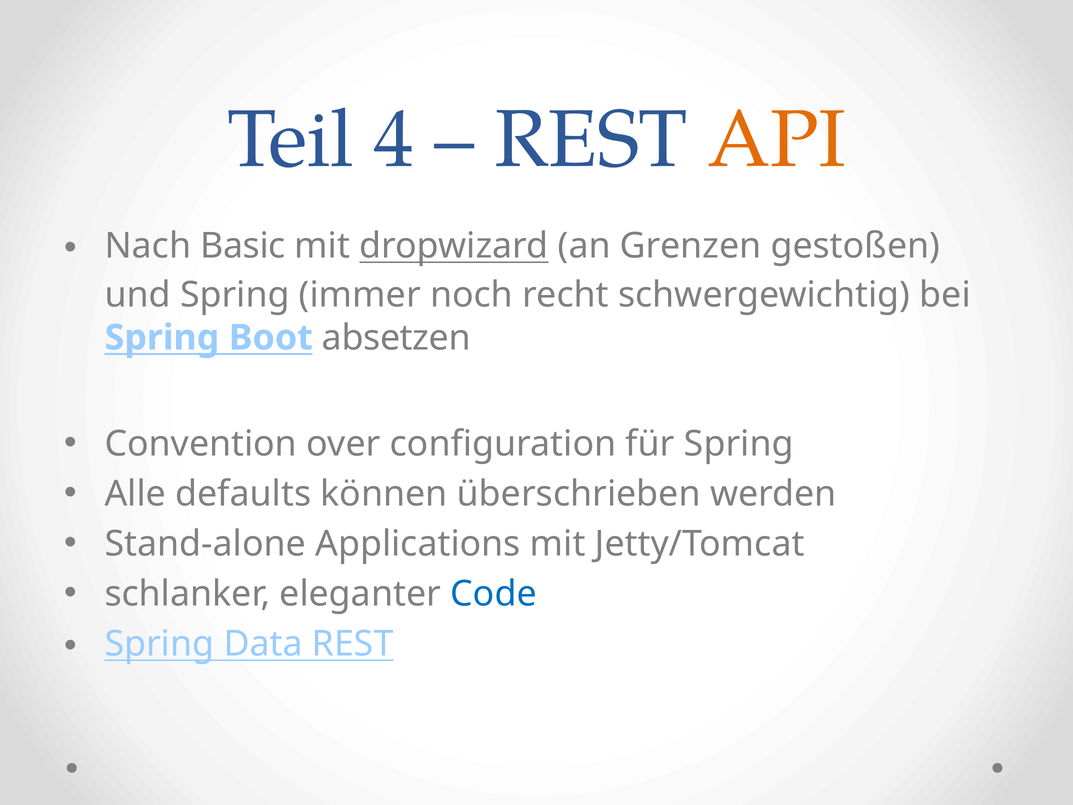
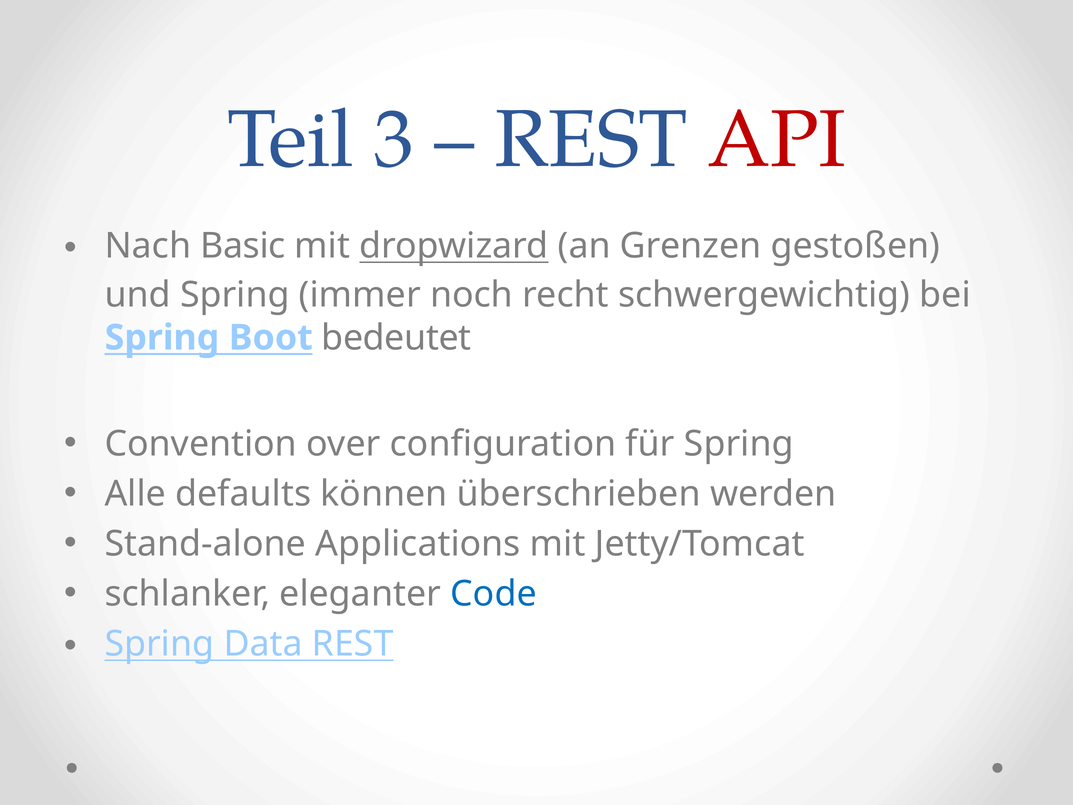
4: 4 -> 3
API colour: orange -> red
absetzen: absetzen -> bedeutet
